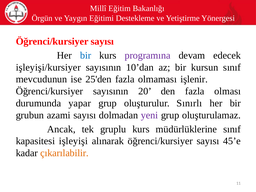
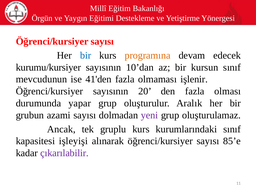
programına colour: purple -> orange
işleyişi/kursiyer: işleyişi/kursiyer -> kurumu/kursiyer
25'den: 25'den -> 41'den
Sınırlı: Sınırlı -> Aralık
müdürlüklerine: müdürlüklerine -> kurumlarındaki
45’e: 45’e -> 85’e
çıkarılabilir colour: orange -> purple
